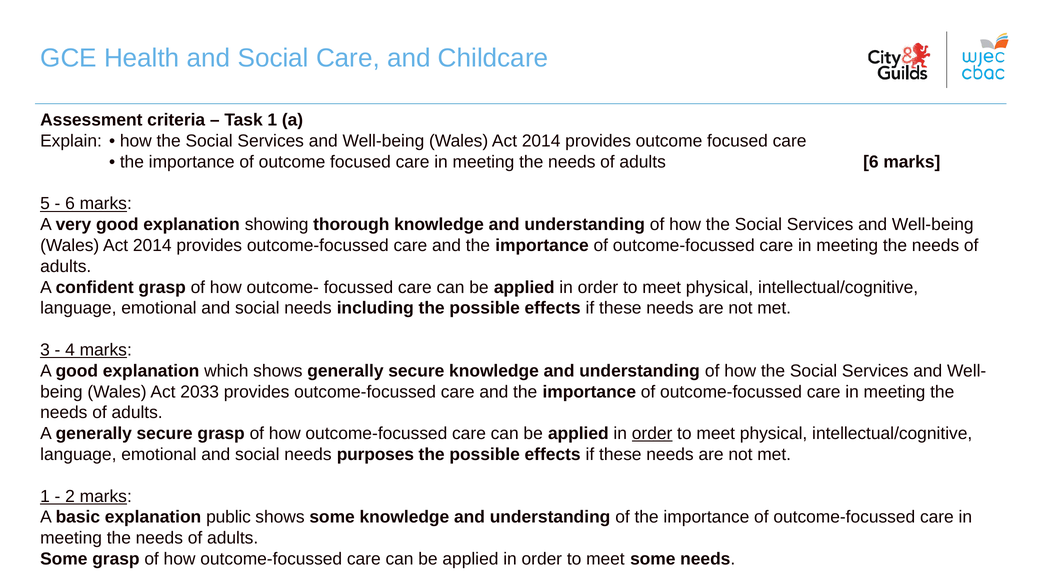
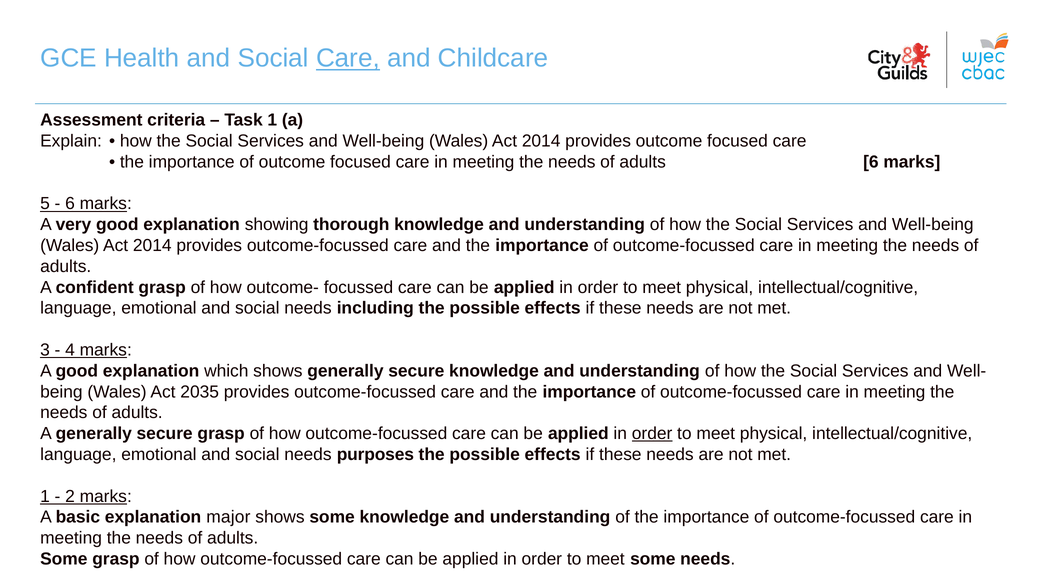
Care at (348, 58) underline: none -> present
2033: 2033 -> 2035
public: public -> major
